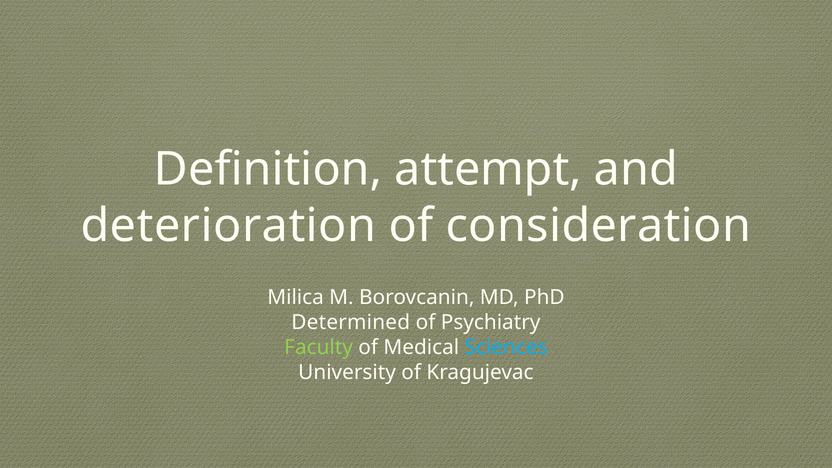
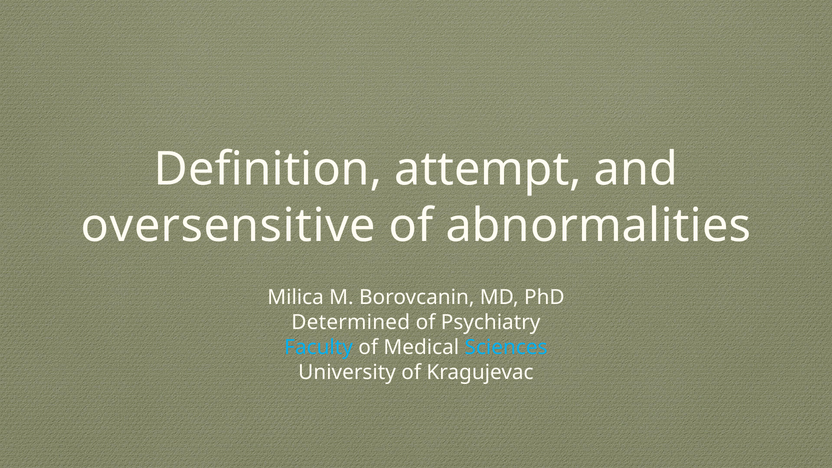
deterioration: deterioration -> oversensitive
consideration: consideration -> abnormalities
Faculty colour: light green -> light blue
